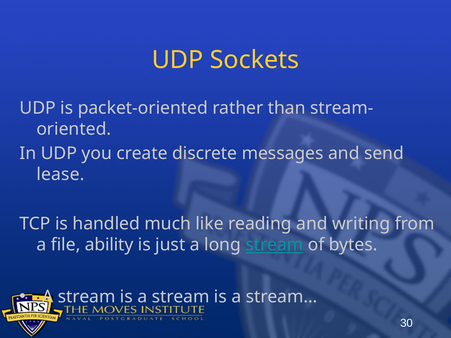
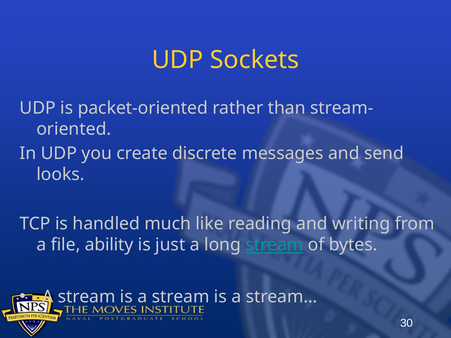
lease: lease -> looks
